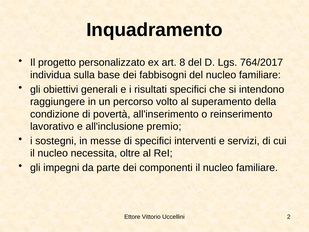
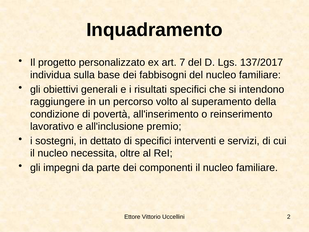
8: 8 -> 7
764/2017: 764/2017 -> 137/2017
messe: messe -> dettato
